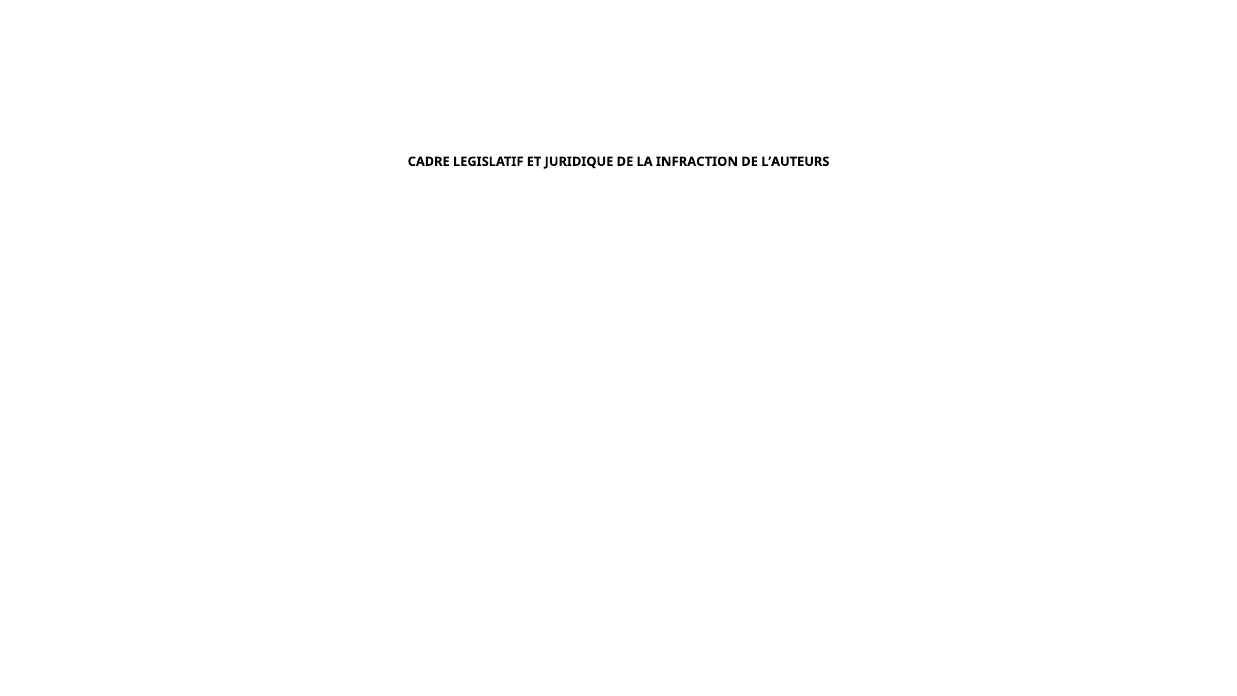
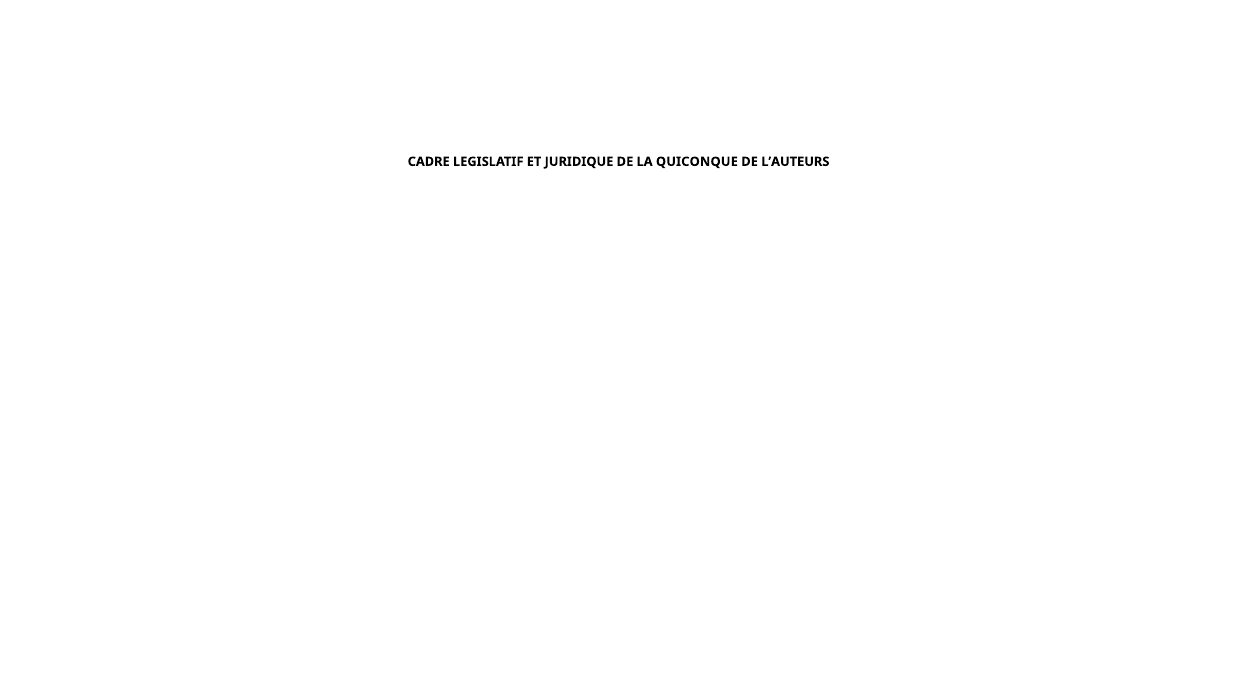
INFRACTION: INFRACTION -> QUICONQUE
